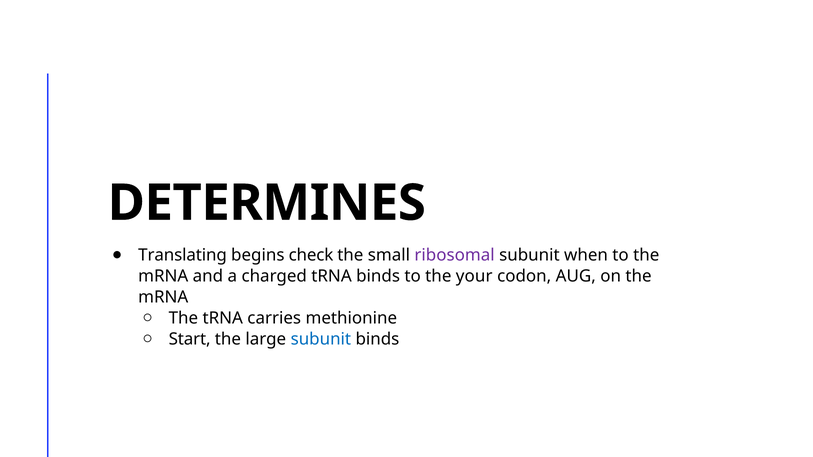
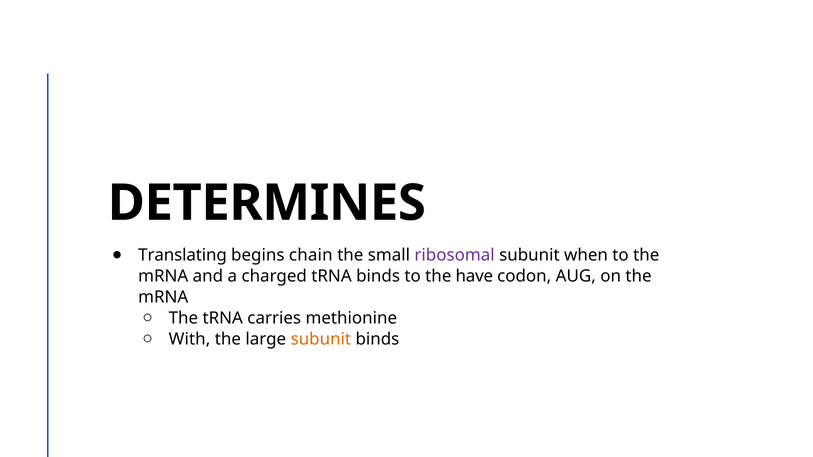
check: check -> chain
your: your -> have
Start: Start -> With
subunit at (321, 339) colour: blue -> orange
